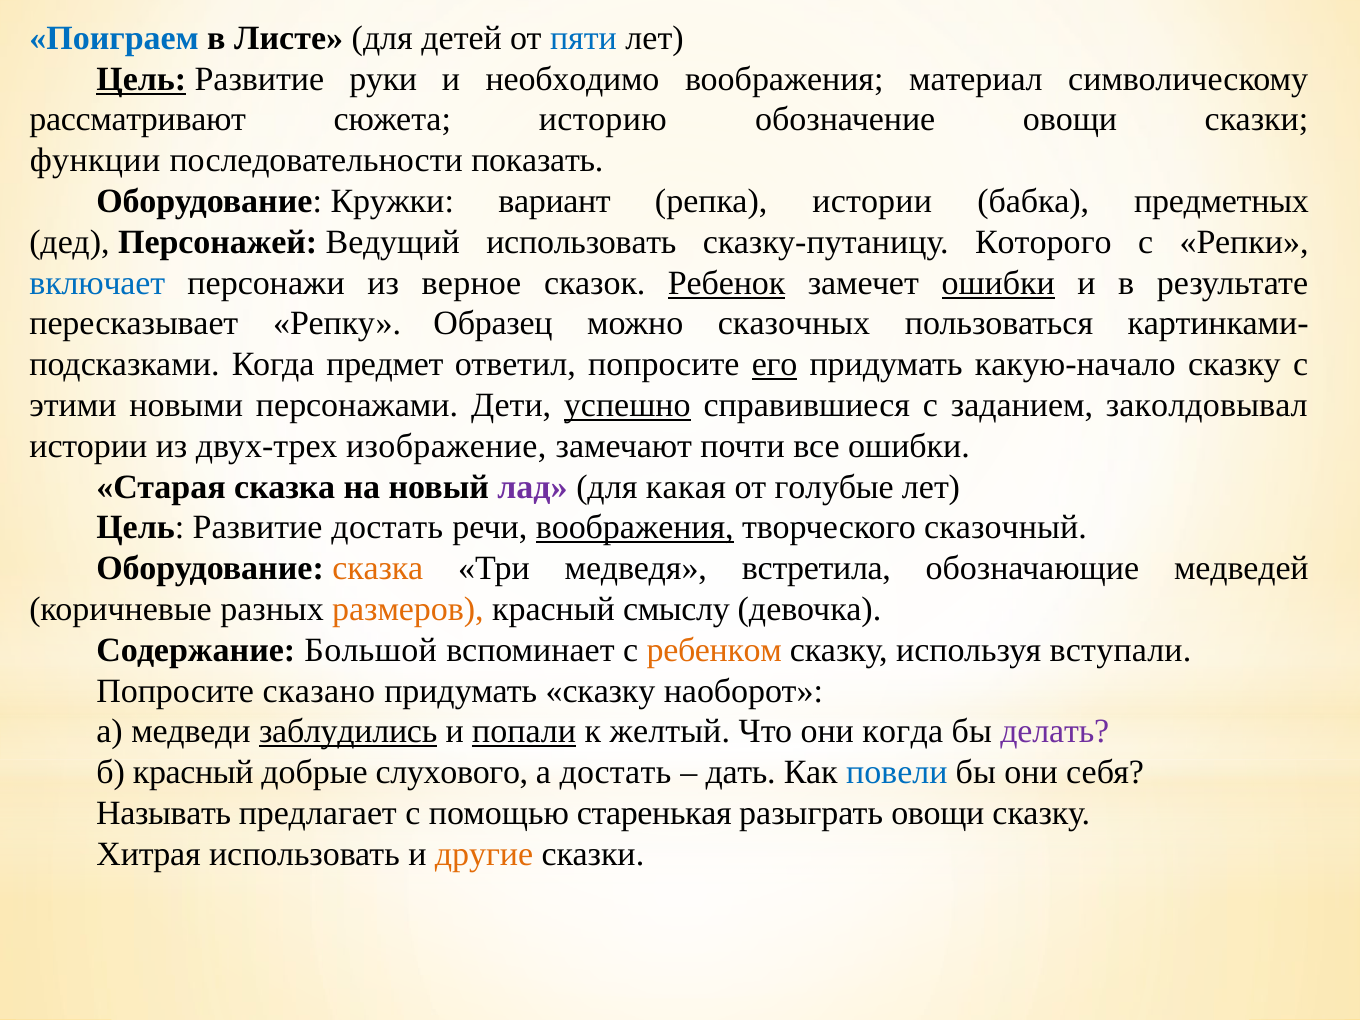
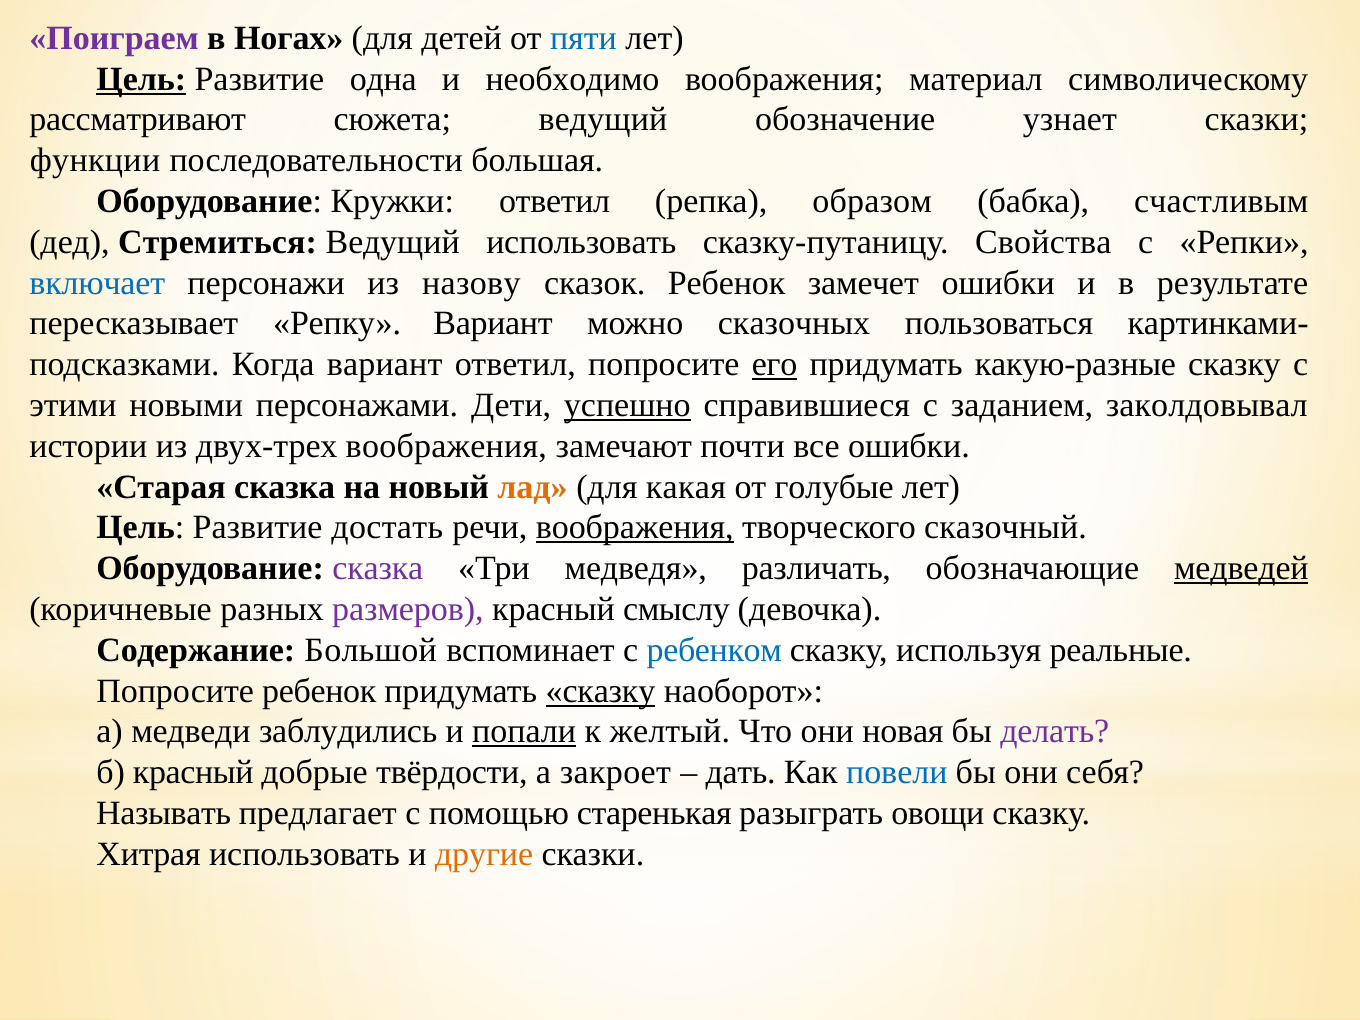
Поиграем colour: blue -> purple
Листе: Листе -> Ногах
руки: руки -> одна
сюжета историю: историю -> ведущий
обозначение овощи: овощи -> узнает
показать: показать -> большая
Кружки вариант: вариант -> ответил
репка истории: истории -> образом
предметных: предметных -> счастливым
Персонажей: Персонажей -> Стремиться
Которого: Которого -> Свойства
верное: верное -> назову
Ребенок at (727, 283) underline: present -> none
ошибки at (998, 283) underline: present -> none
Репку Образец: Образец -> Вариант
Когда предмет: предмет -> вариант
какую-начало: какую-начало -> какую-разные
двух-трех изображение: изображение -> воображения
лад colour: purple -> orange
сказка at (378, 569) colour: orange -> purple
встретила: встретила -> различать
медведей underline: none -> present
размеров colour: orange -> purple
ребенком colour: orange -> blue
вступали: вступали -> реальные
Попросите сказано: сказано -> ребенок
сказку at (601, 691) underline: none -> present
заблудились underline: present -> none
они когда: когда -> новая
слухового: слухового -> твёрдости
а достать: достать -> закроет
